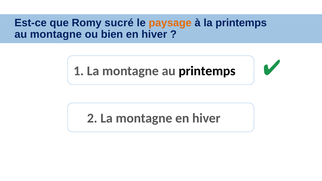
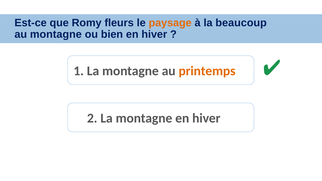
sucré: sucré -> fleurs
la printemps: printemps -> beaucoup
printemps at (207, 71) colour: black -> orange
